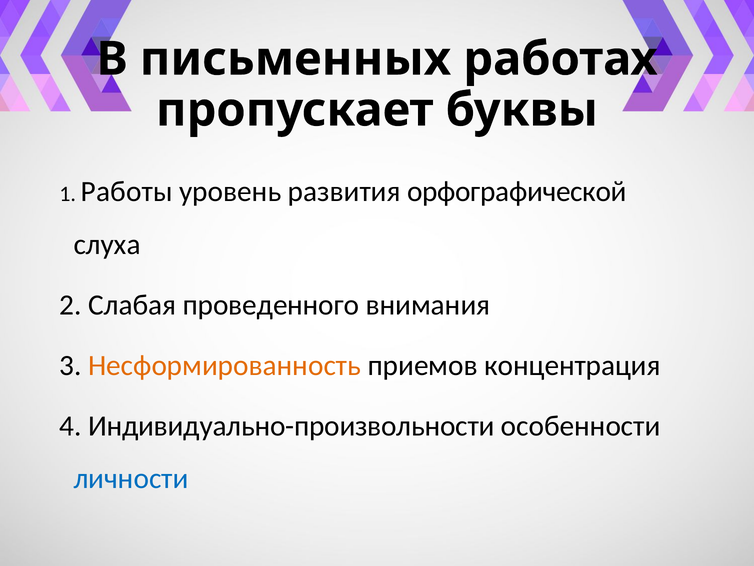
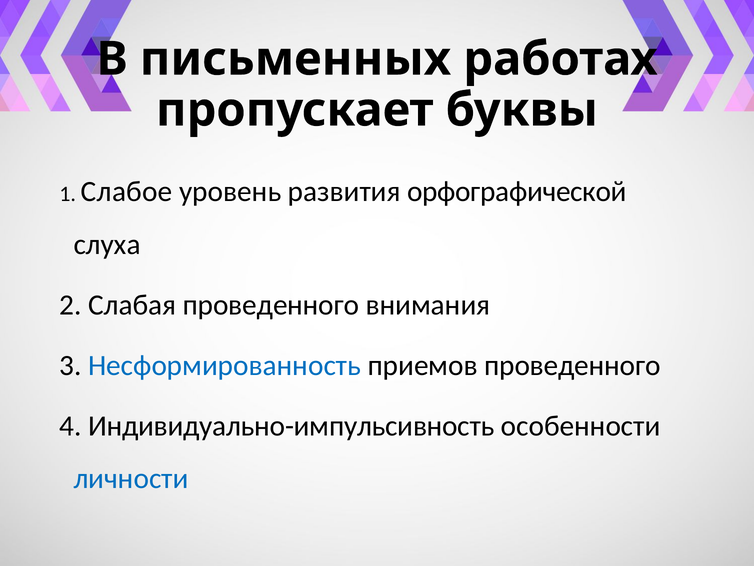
Работы: Работы -> Слабое
Несформированность colour: orange -> blue
приемов концентрация: концентрация -> проведенного
Индивидуально-произвольности: Индивидуально-произвольности -> Индивидуально-импульсивность
